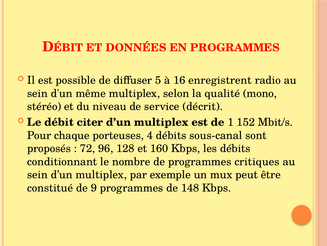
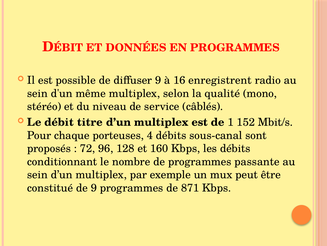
diffuser 5: 5 -> 9
décrit: décrit -> câblés
citer: citer -> titre
critiques: critiques -> passante
148: 148 -> 871
